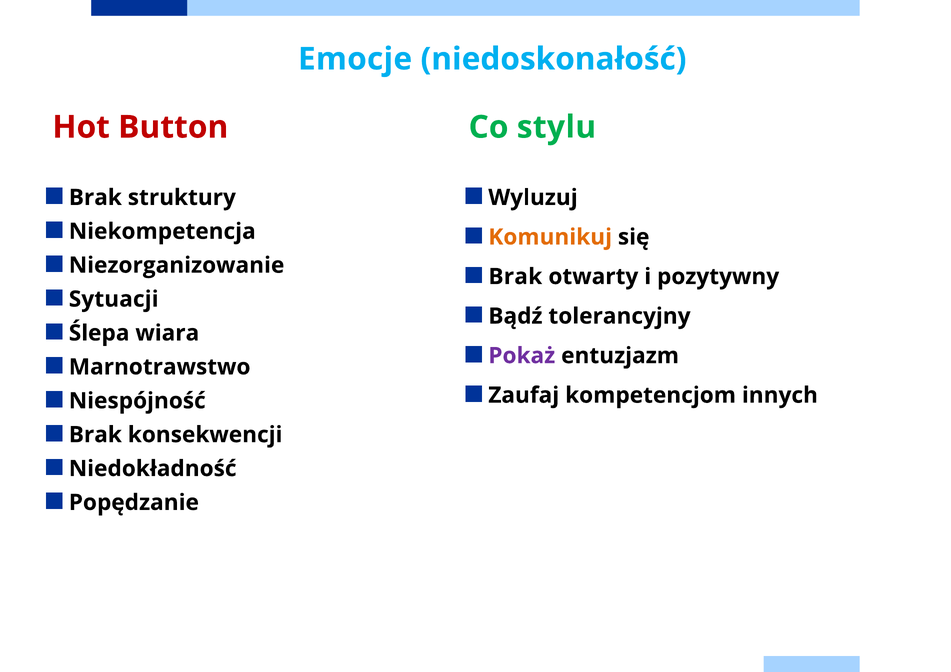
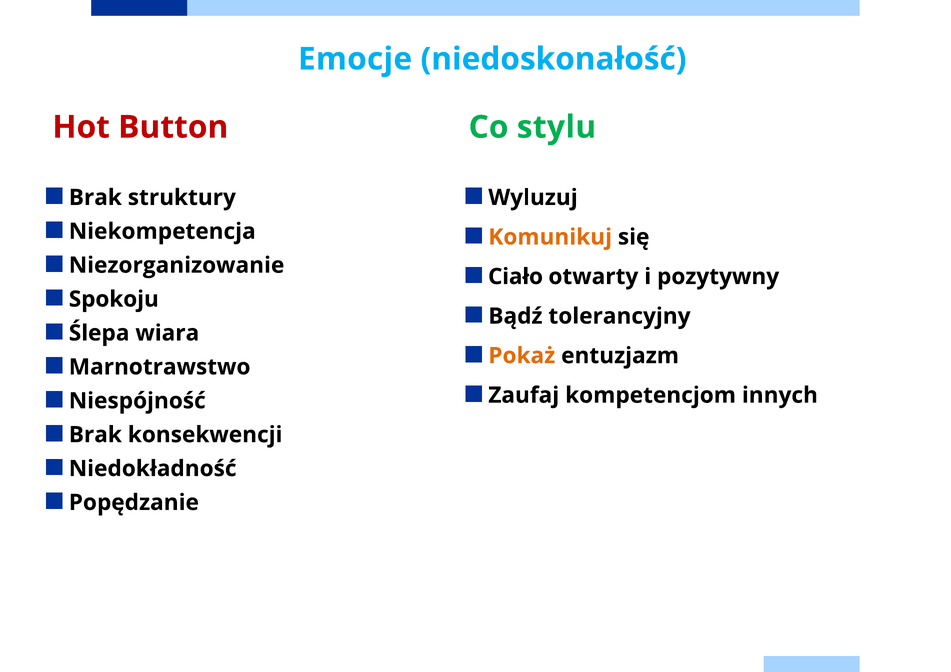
Brak at (515, 277): Brak -> Ciało
Sytuacji: Sytuacji -> Spokoju
Pokaż colour: purple -> orange
